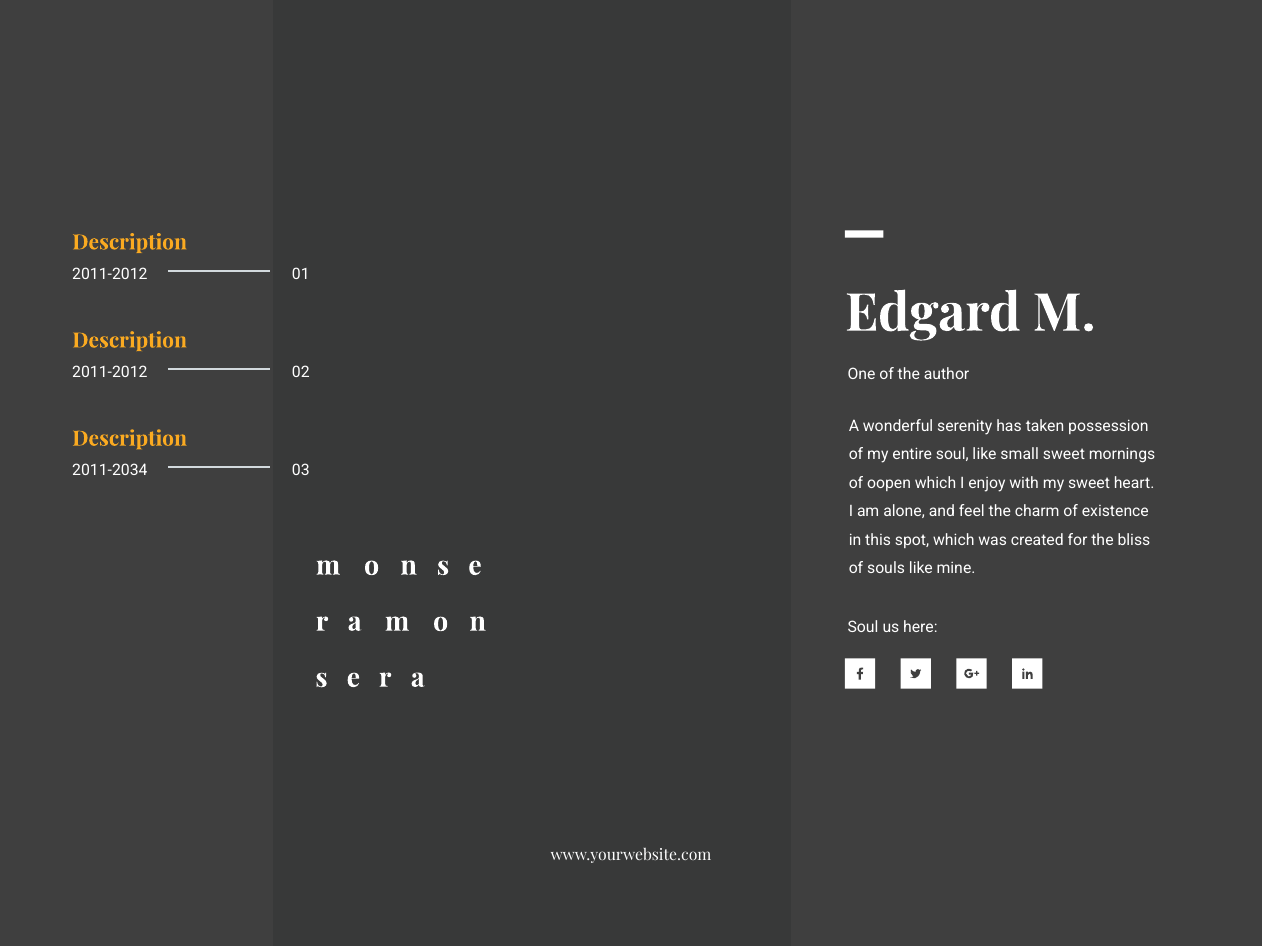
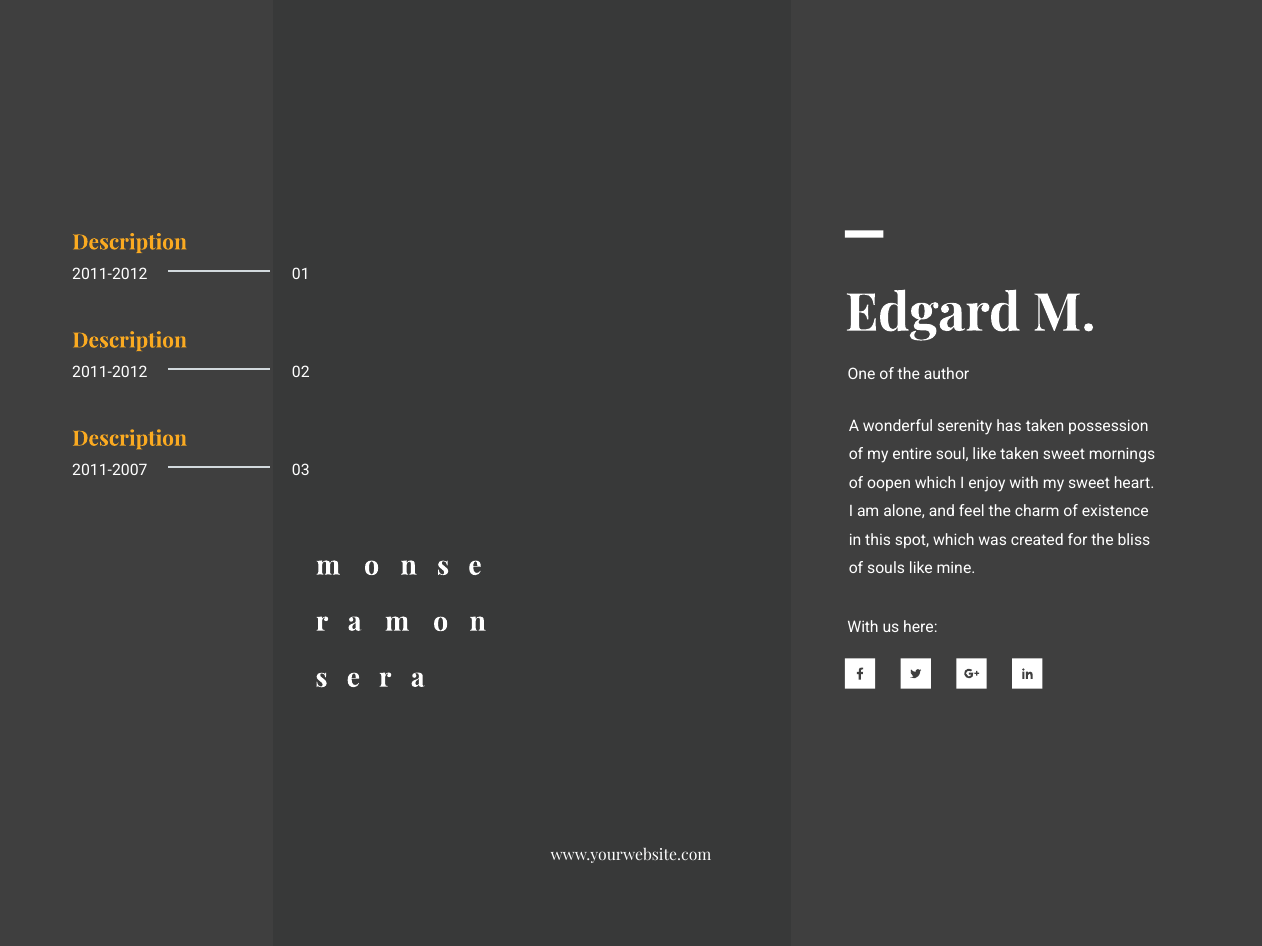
like small: small -> taken
2011-2034: 2011-2034 -> 2011-2007
Soul at (863, 628): Soul -> With
